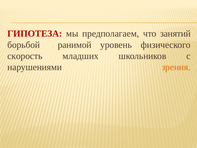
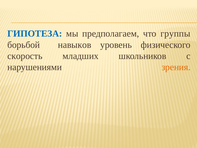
ГИПОТЕЗА colour: red -> blue
занятий: занятий -> группы
ранимой: ранимой -> навыков
